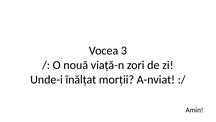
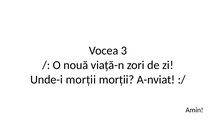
Unde-i înălțat: înălțat -> morții
